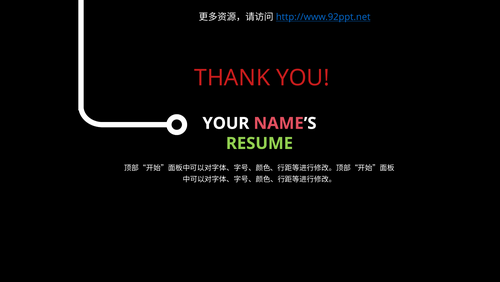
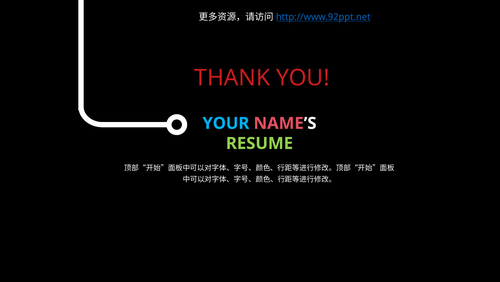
YOUR colour: white -> light blue
